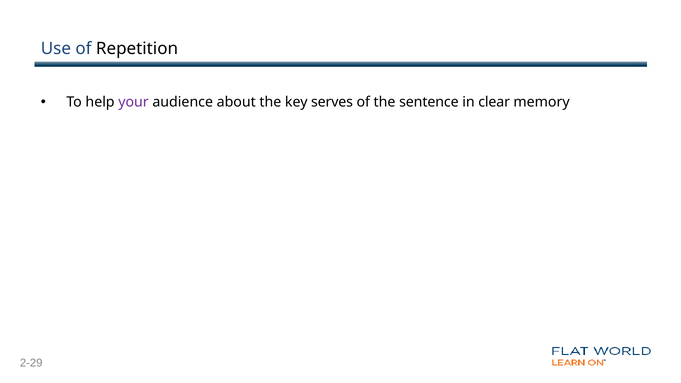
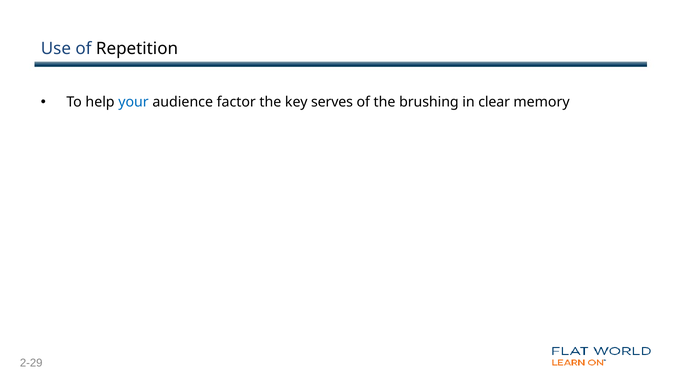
your colour: purple -> blue
about: about -> factor
sentence: sentence -> brushing
